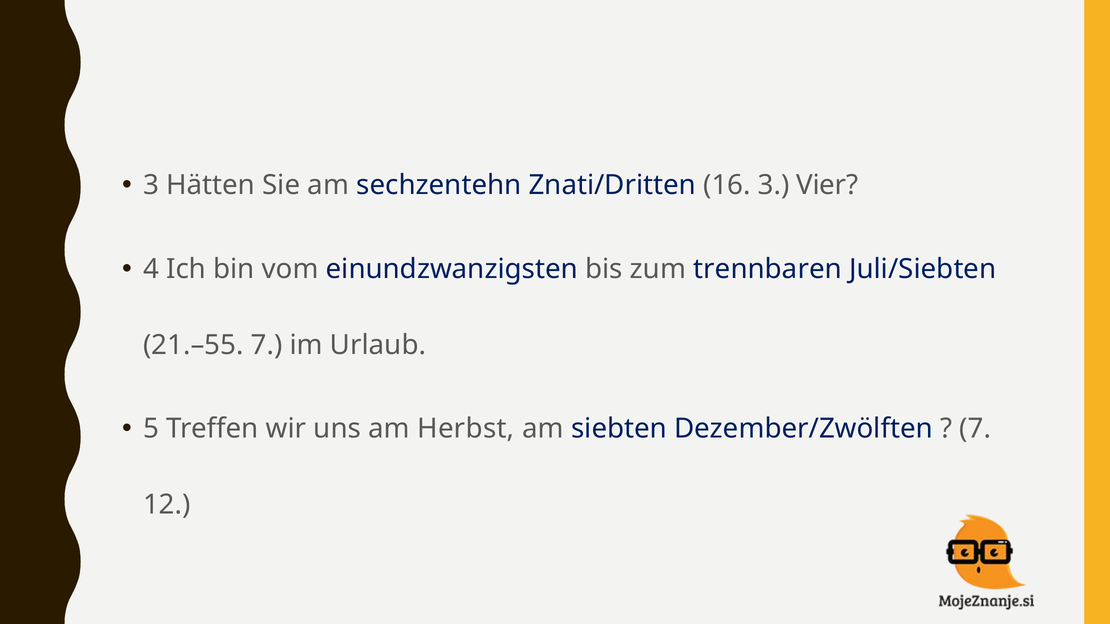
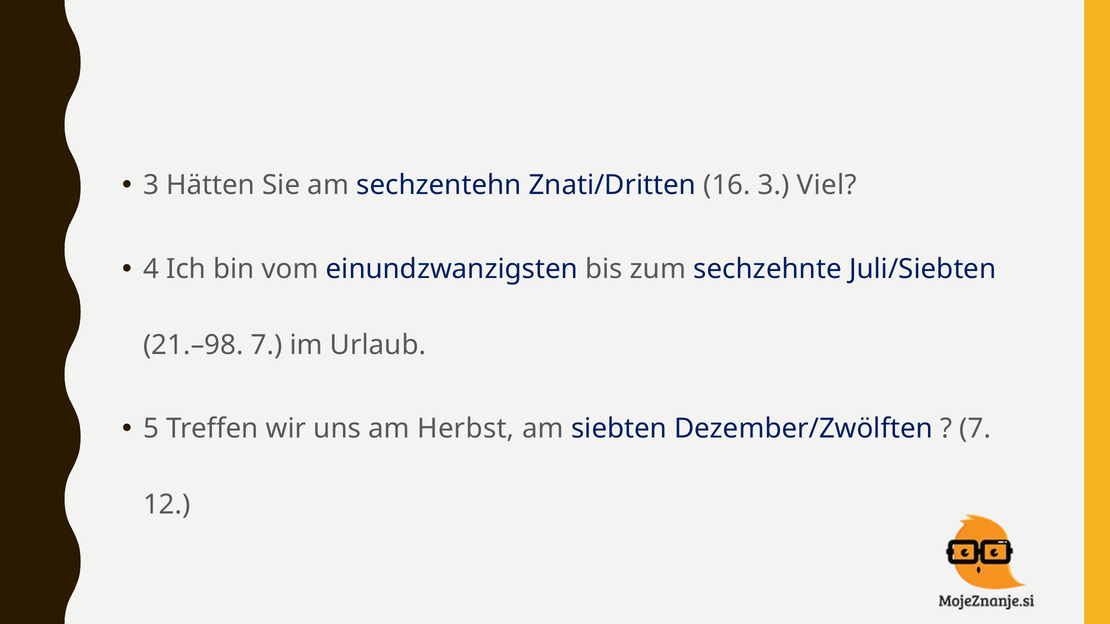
Vier: Vier -> Viel
trennbaren: trennbaren -> sechzehnte
21.–55: 21.–55 -> 21.–98
